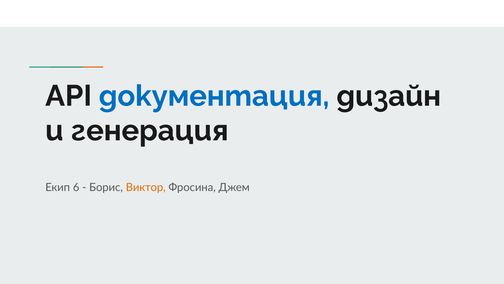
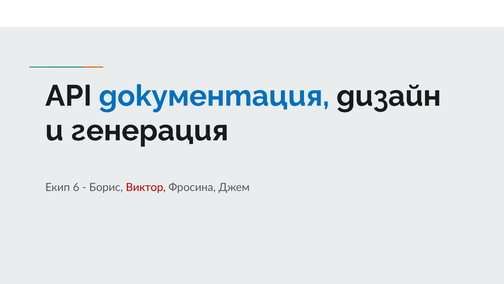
Виктор colour: orange -> red
